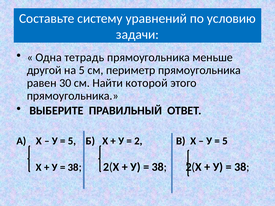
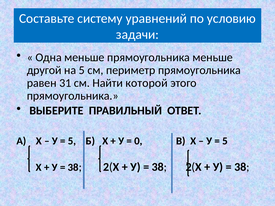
Одна тетрадь: тетрадь -> меньше
30: 30 -> 31
2: 2 -> 0
